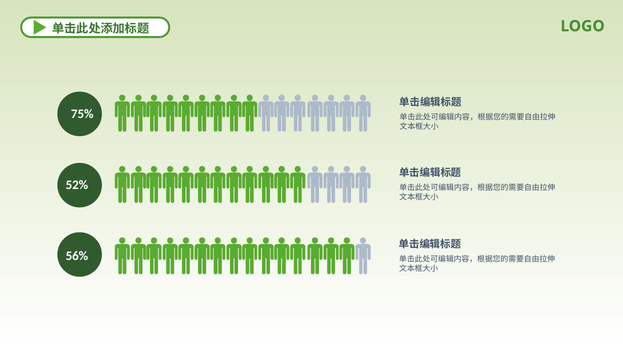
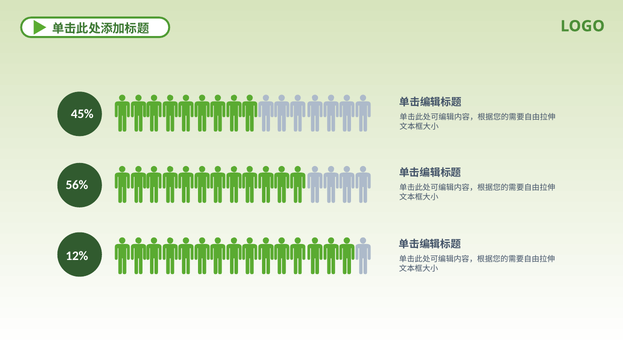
75%: 75% -> 45%
52%: 52% -> 56%
56%: 56% -> 12%
